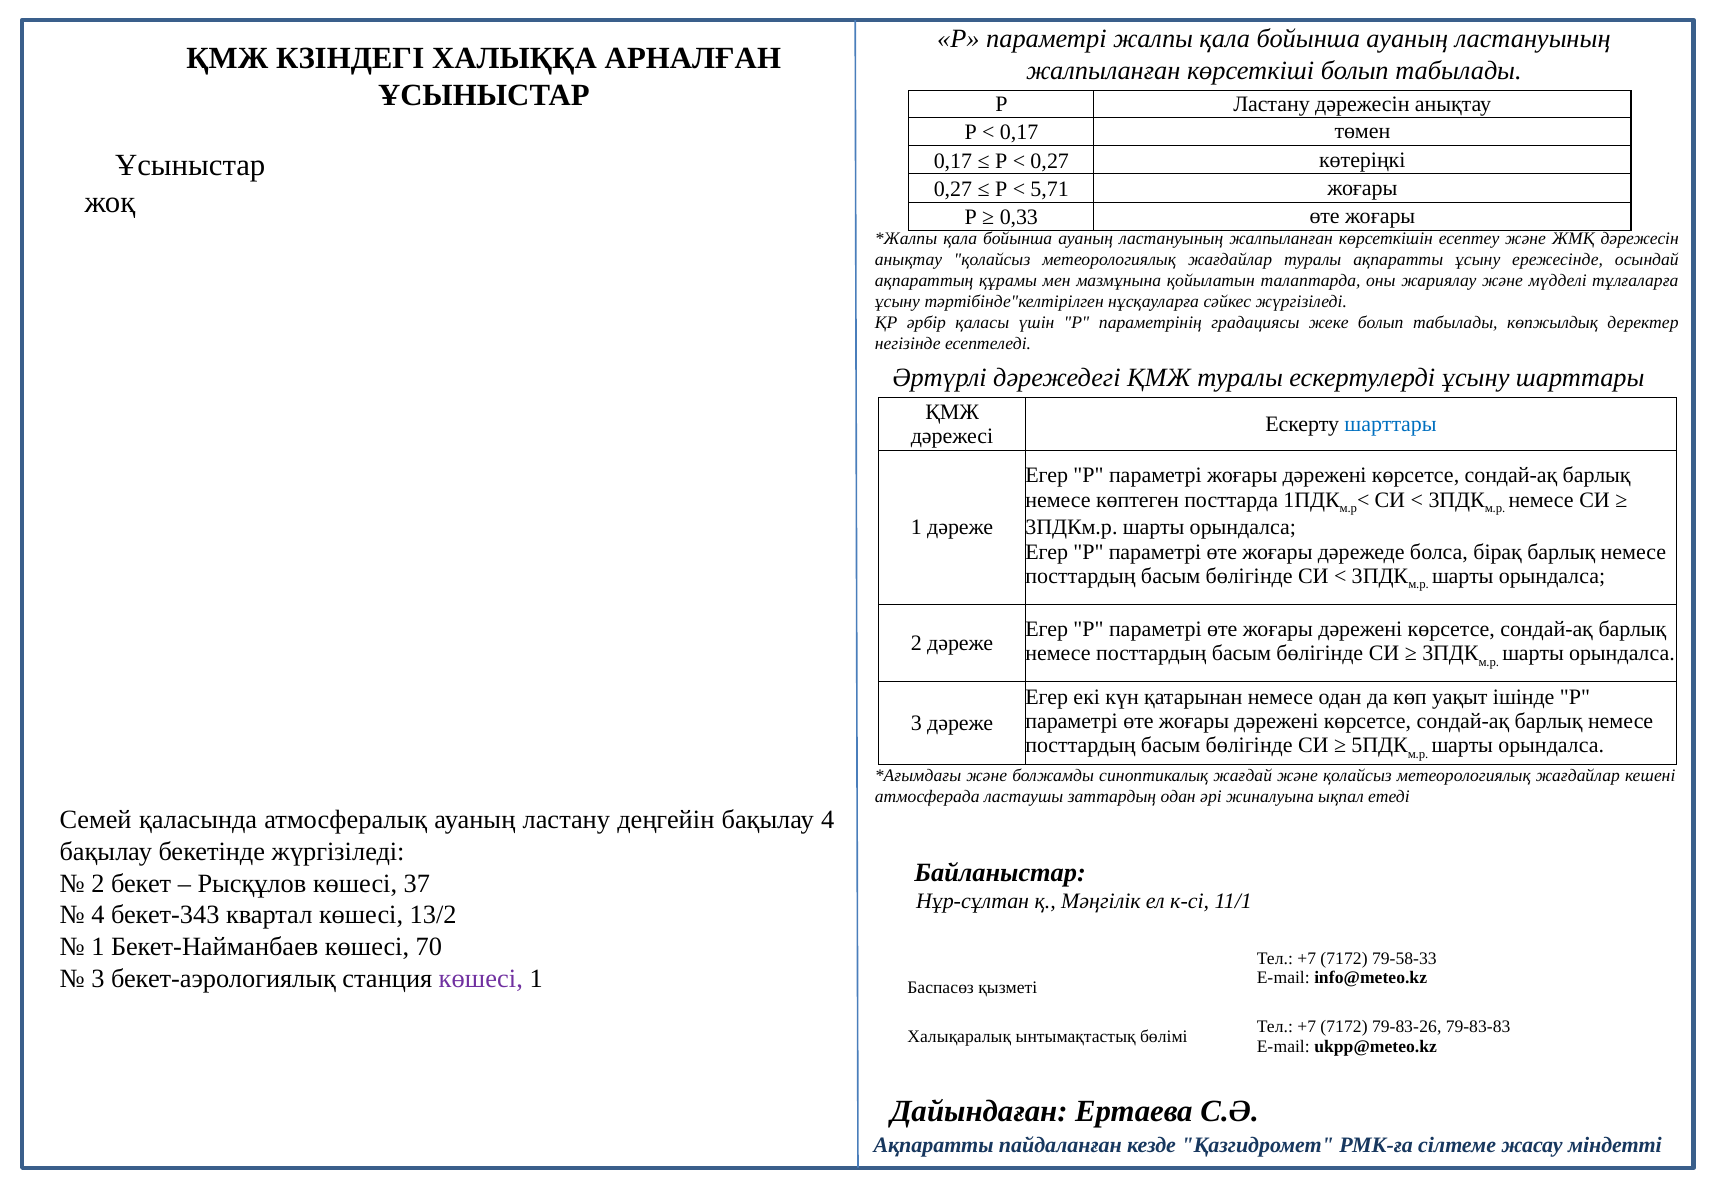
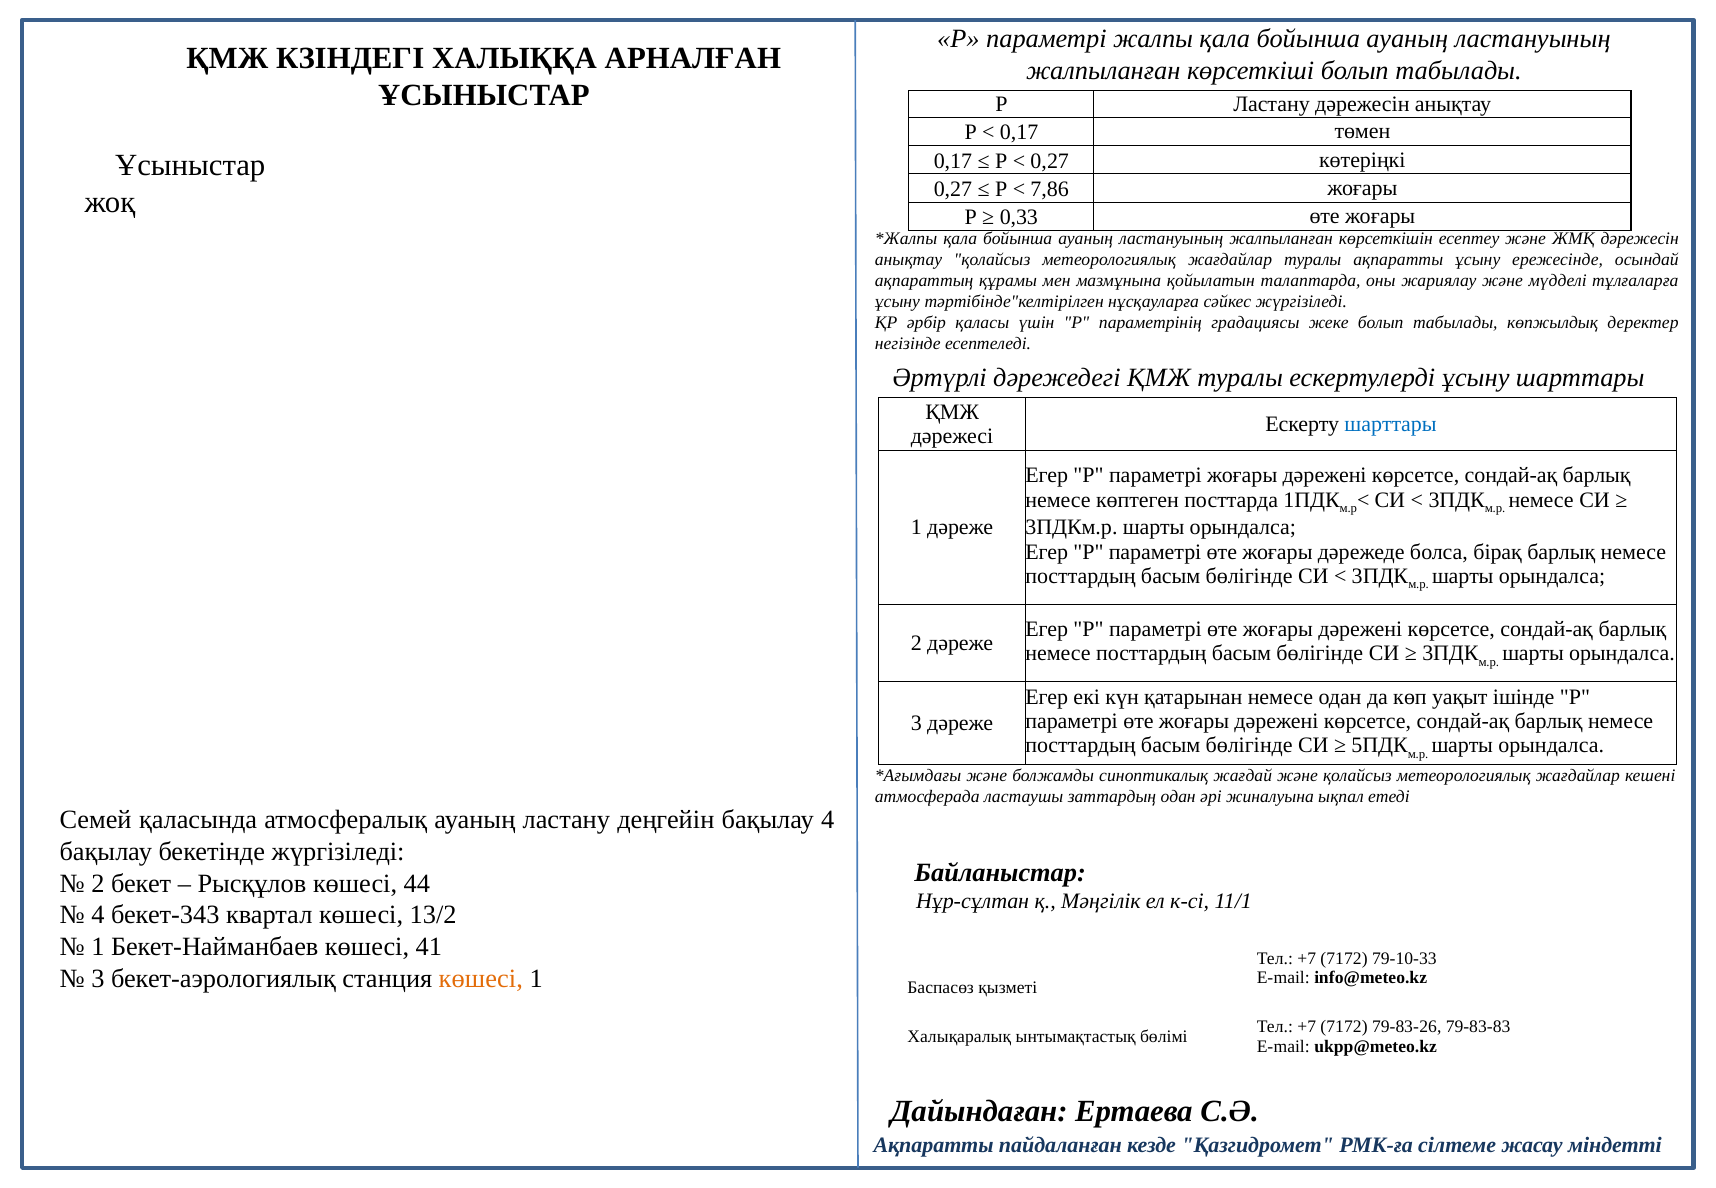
5,71: 5,71 -> 7,86
37: 37 -> 44
70: 70 -> 41
79-58-33: 79-58-33 -> 79-10-33
көшесі at (481, 978) colour: purple -> orange
